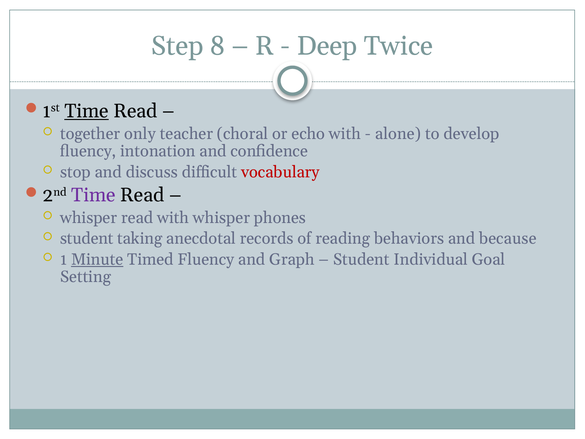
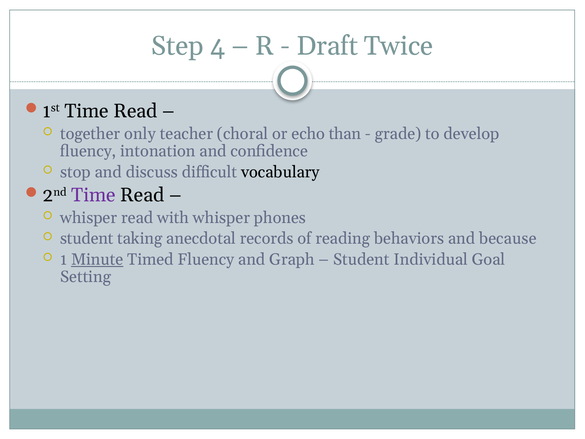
8: 8 -> 4
Deep: Deep -> Draft
Time at (87, 111) underline: present -> none
echo with: with -> than
alone: alone -> grade
vocabulary colour: red -> black
